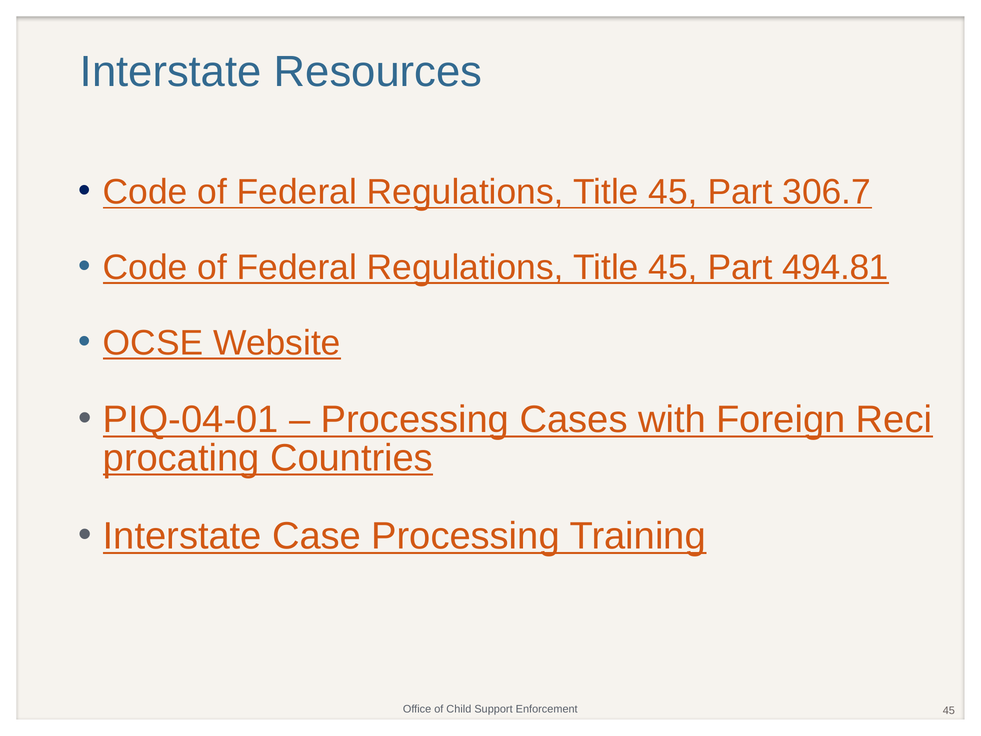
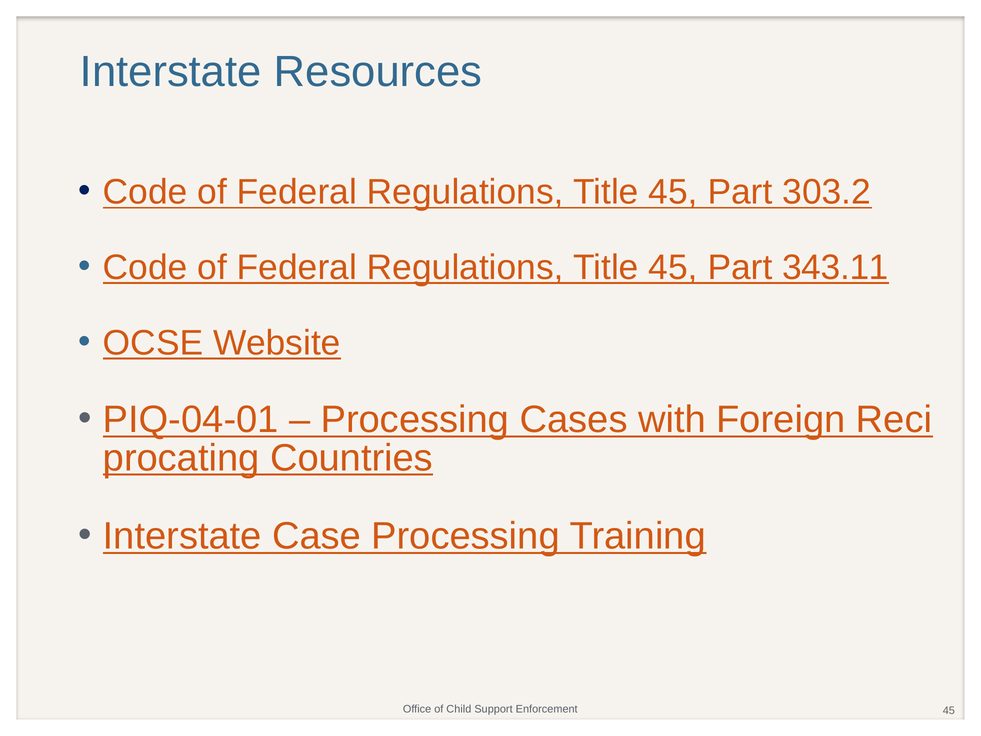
306.7: 306.7 -> 303.2
494.81: 494.81 -> 343.11
